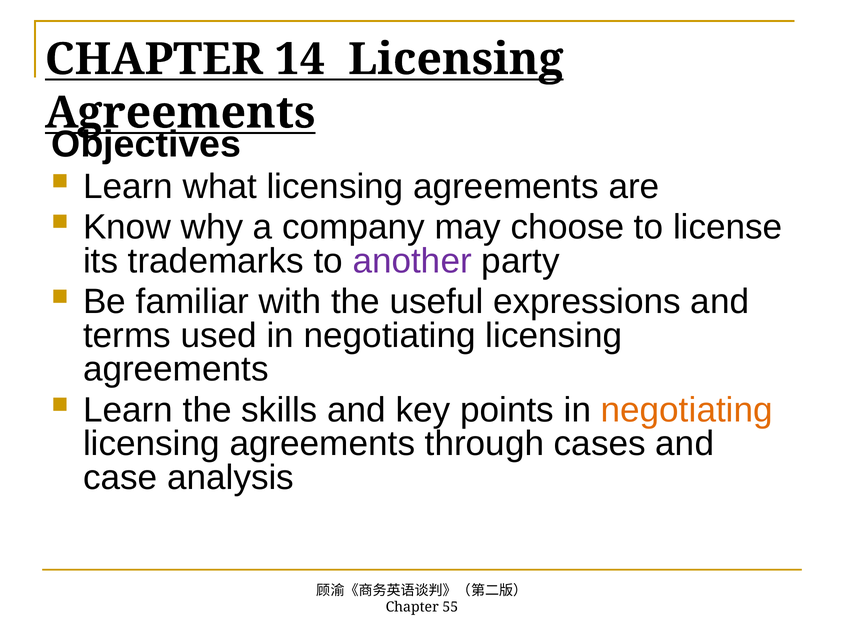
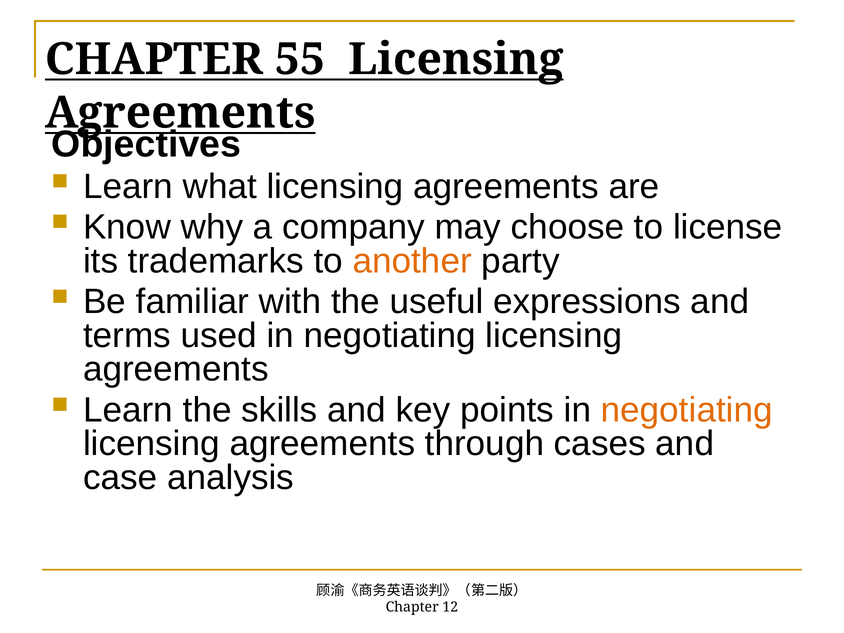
14: 14 -> 55
another colour: purple -> orange
55: 55 -> 12
